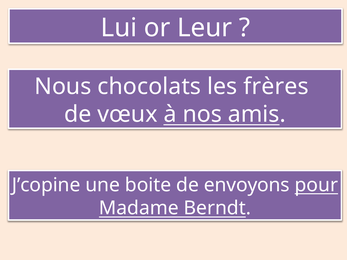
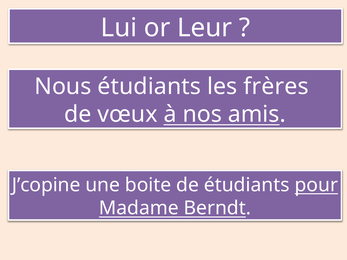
Nous chocolats: chocolats -> étudiants
de envoyons: envoyons -> étudiants
